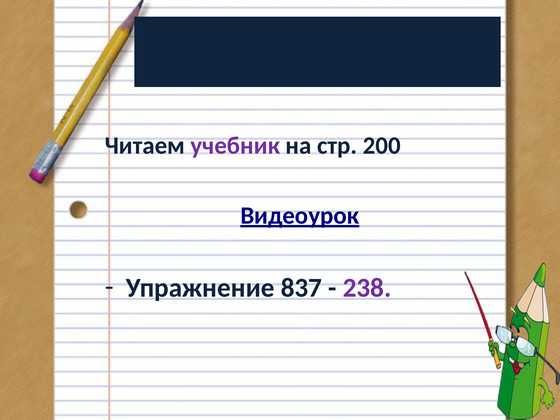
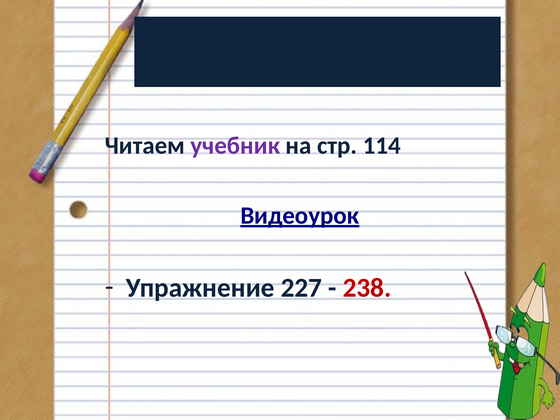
200: 200 -> 114
837: 837 -> 227
238 colour: purple -> red
